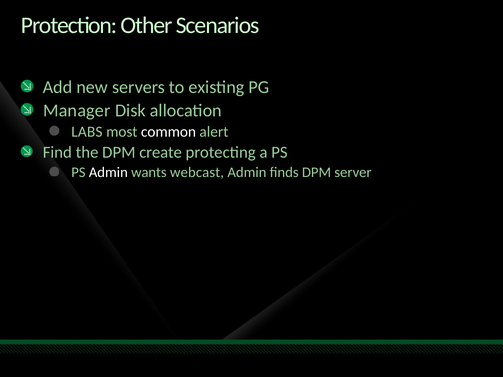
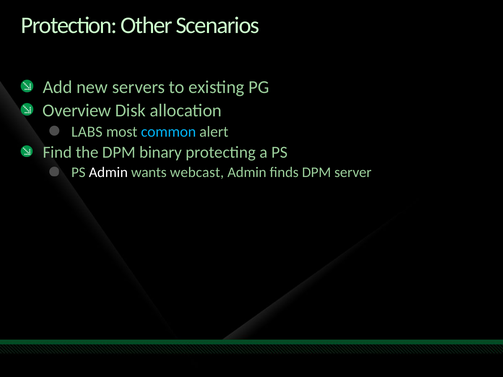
Manager: Manager -> Overview
common colour: white -> light blue
create: create -> binary
